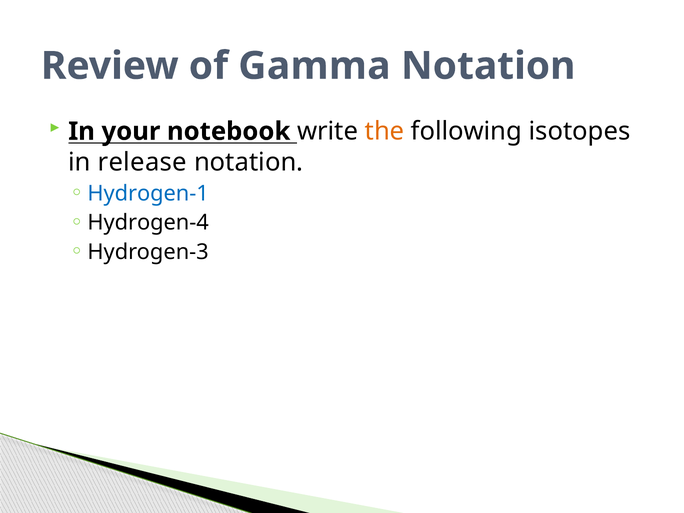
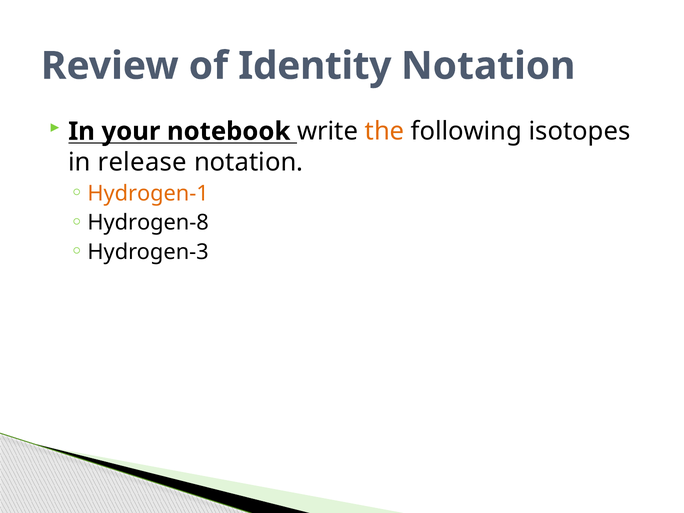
Gamma: Gamma -> Identity
Hydrogen-1 colour: blue -> orange
Hydrogen-4: Hydrogen-4 -> Hydrogen-8
